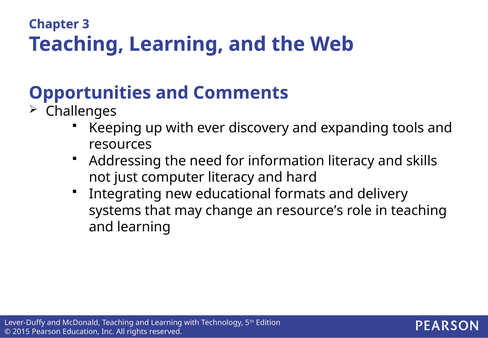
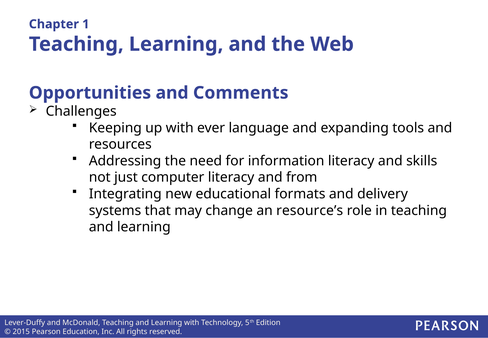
3: 3 -> 1
discovery: discovery -> language
hard: hard -> from
